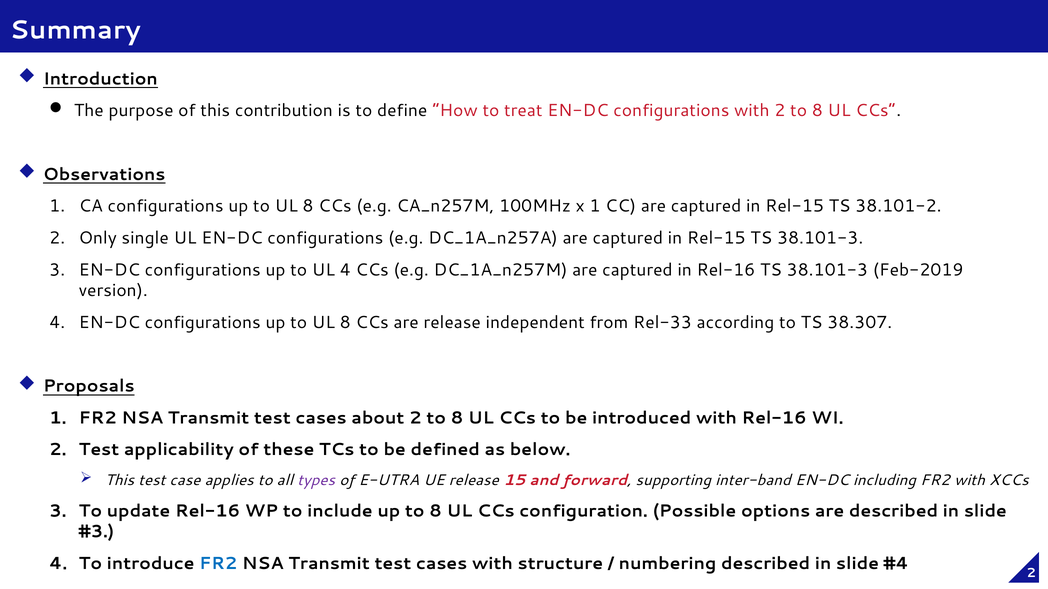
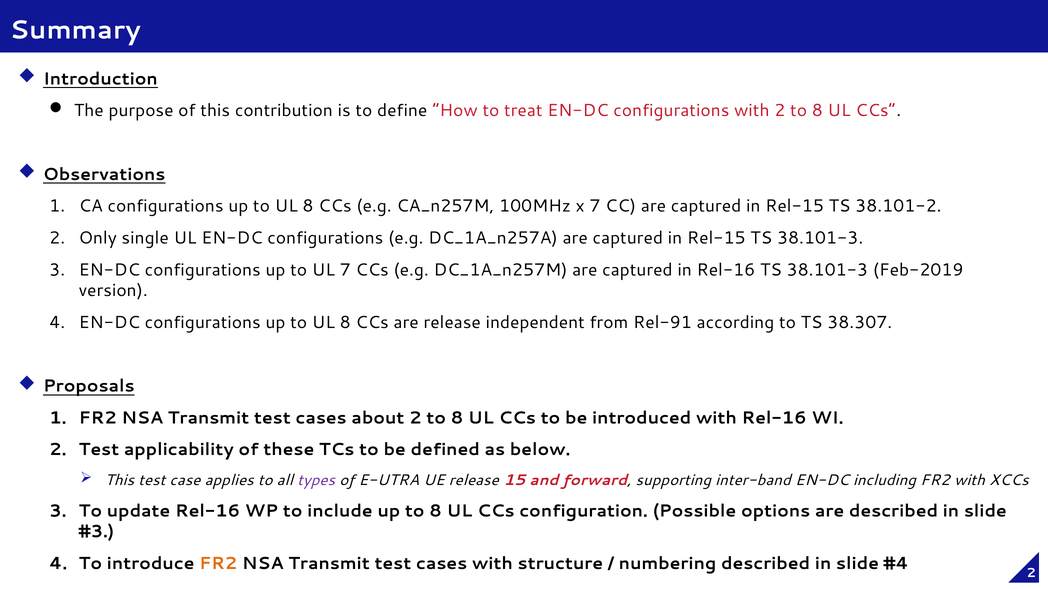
x 1: 1 -> 7
UL 4: 4 -> 7
Rel-33: Rel-33 -> Rel-91
FR2 at (218, 564) colour: blue -> orange
